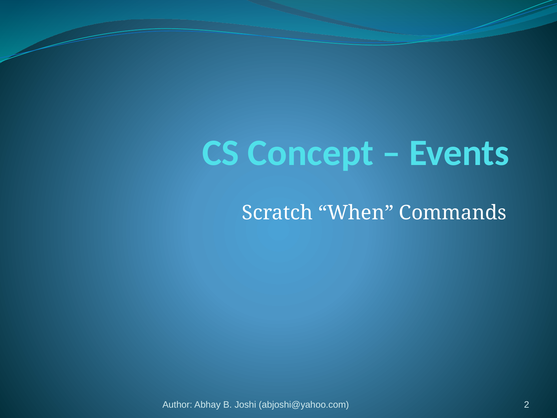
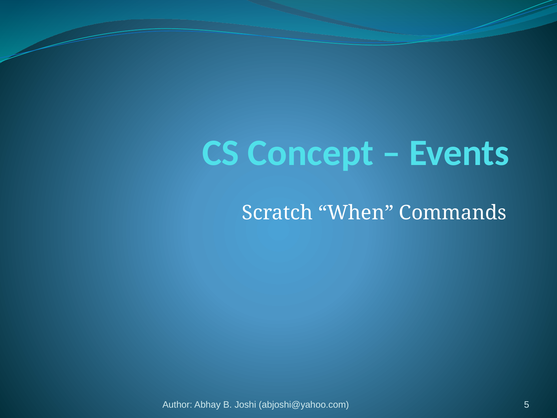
2: 2 -> 5
